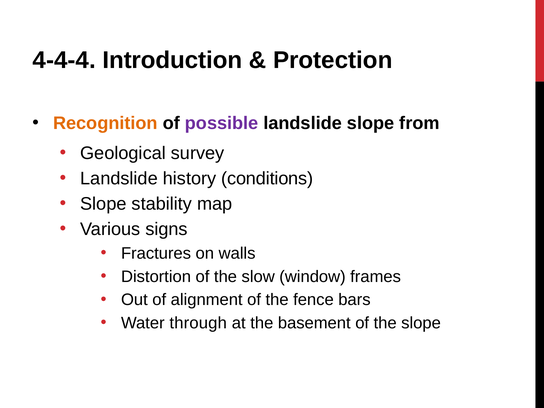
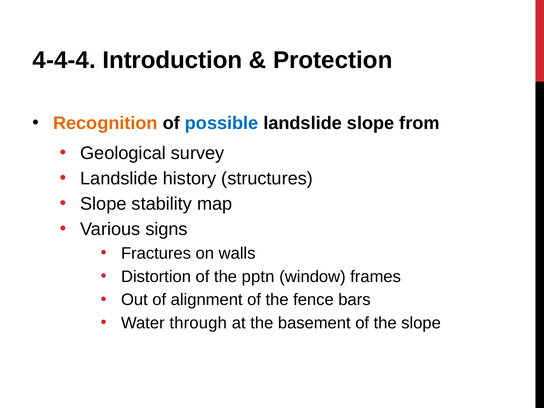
possible colour: purple -> blue
conditions: conditions -> structures
slow: slow -> pptn
